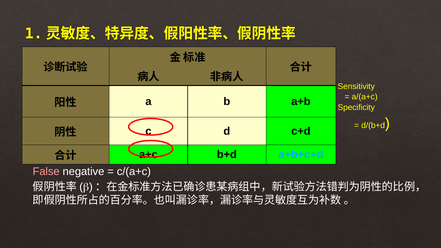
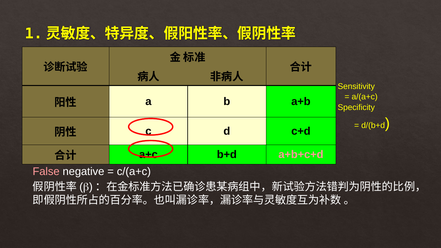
a+b+c+d colour: light blue -> pink
